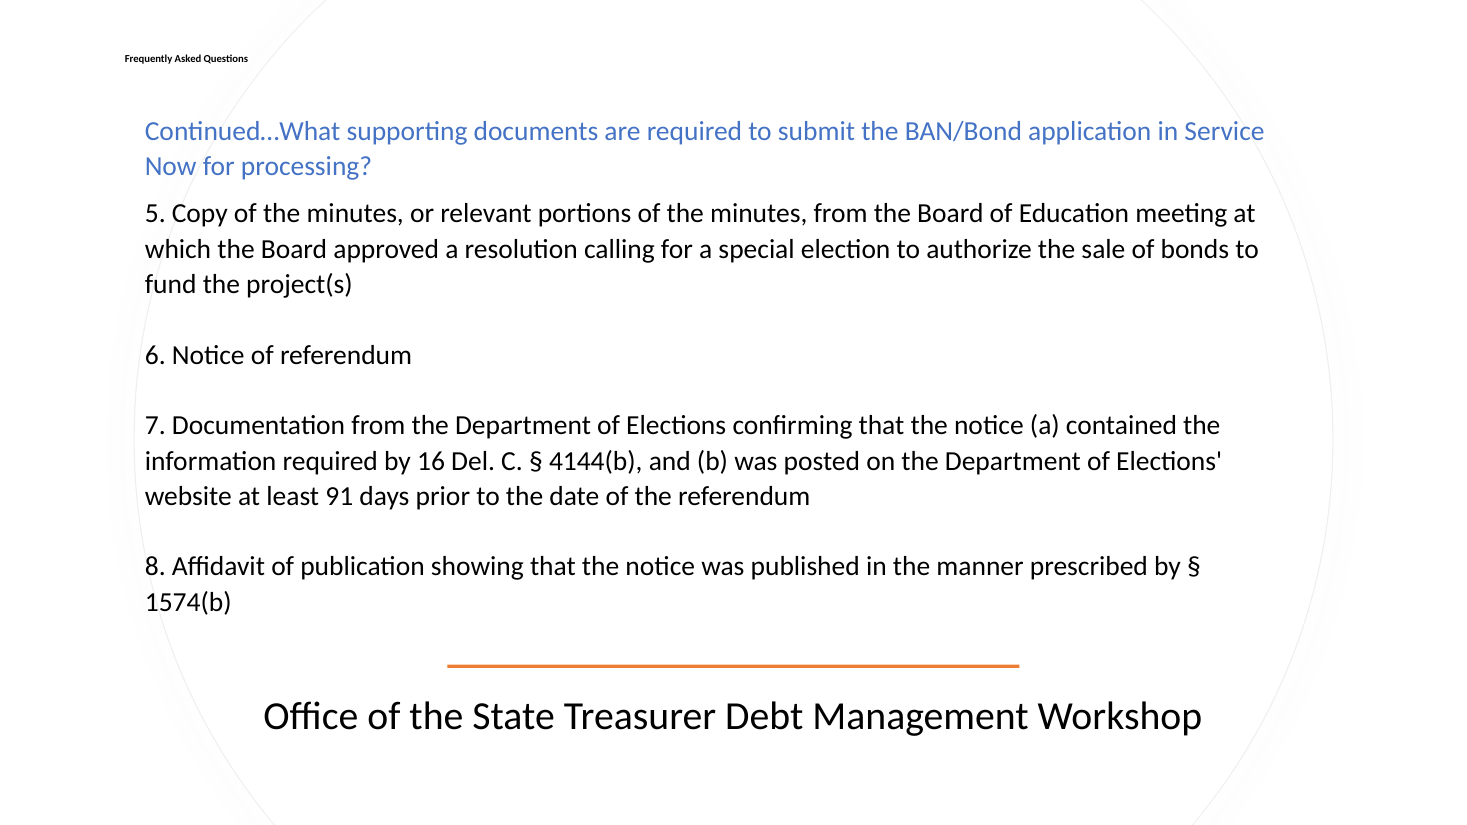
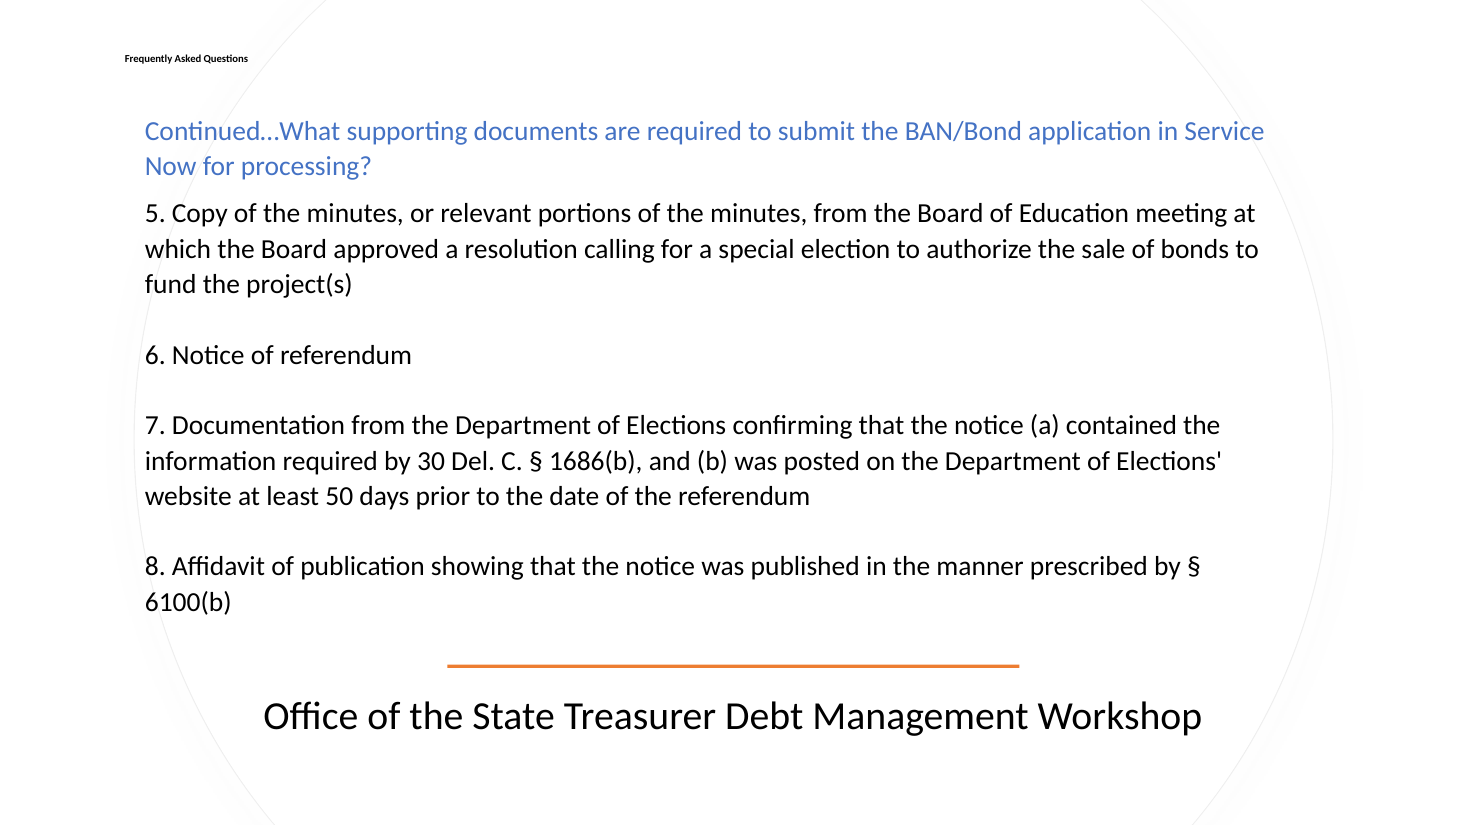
16: 16 -> 30
4144(b: 4144(b -> 1686(b
91: 91 -> 50
1574(b: 1574(b -> 6100(b
